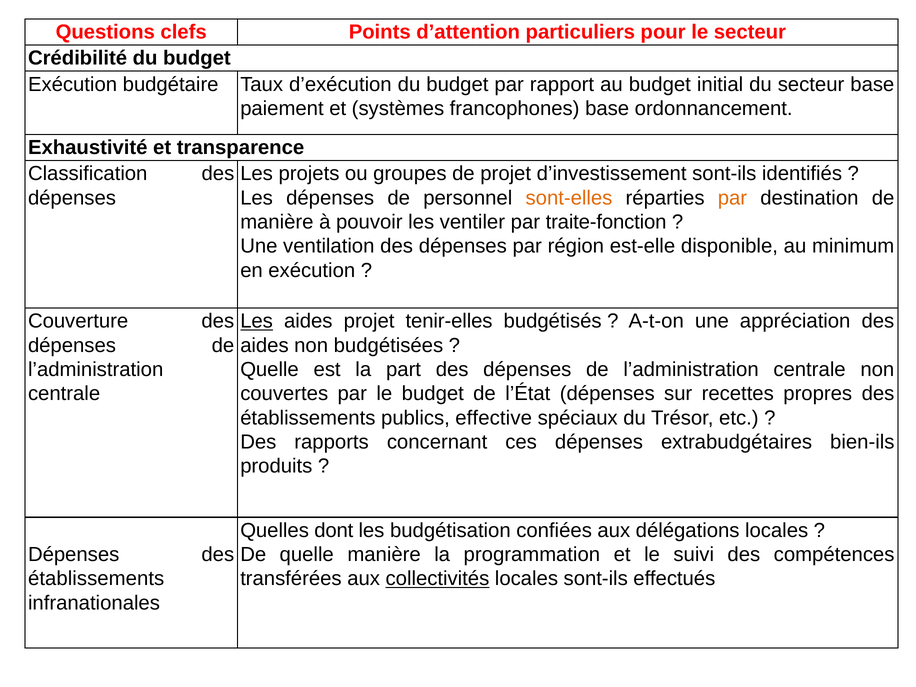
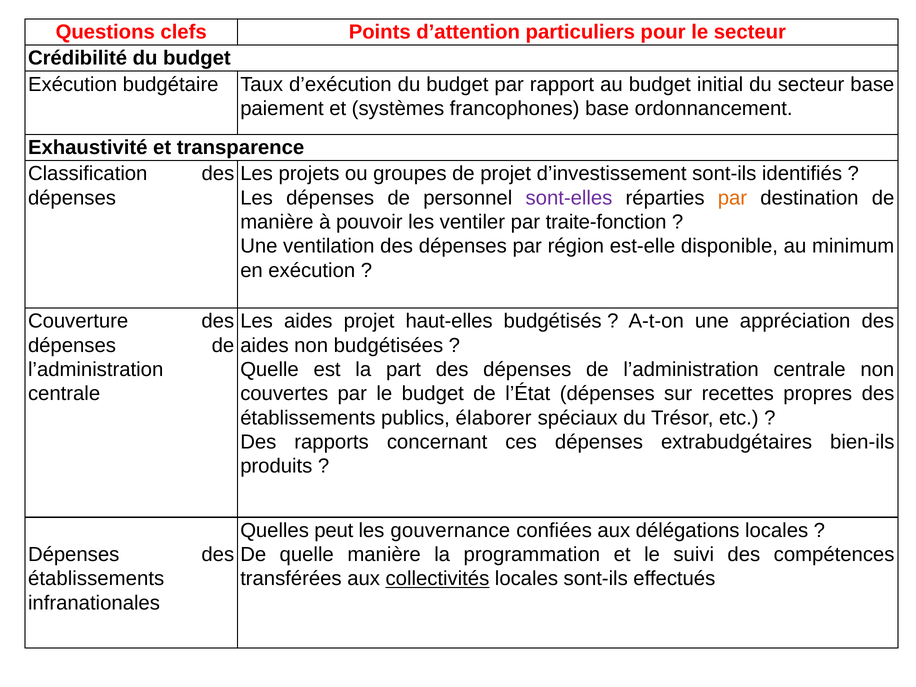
sont-elles colour: orange -> purple
Les at (257, 321) underline: present -> none
tenir-elles: tenir-elles -> haut-elles
effective: effective -> élaborer
dont: dont -> peut
budgétisation: budgétisation -> gouvernance
